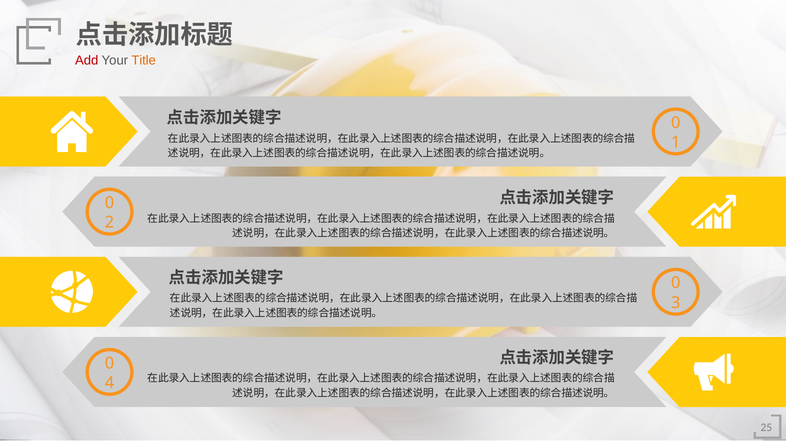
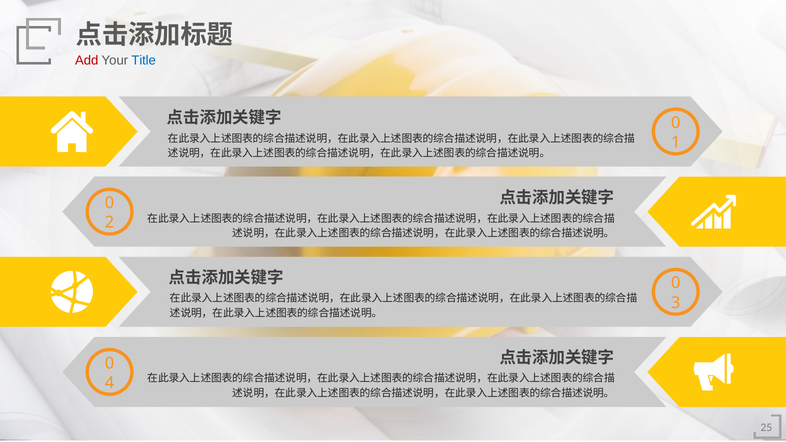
Title colour: orange -> blue
